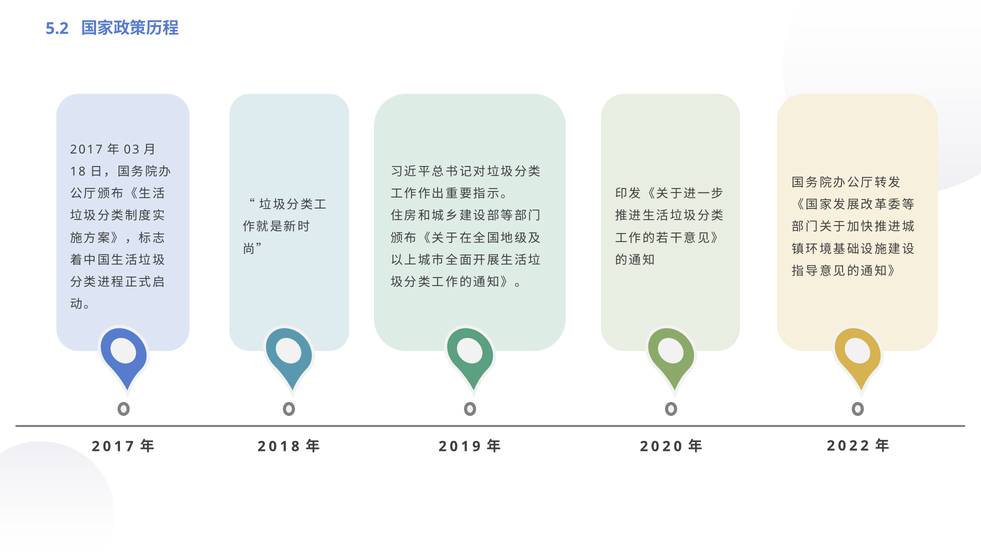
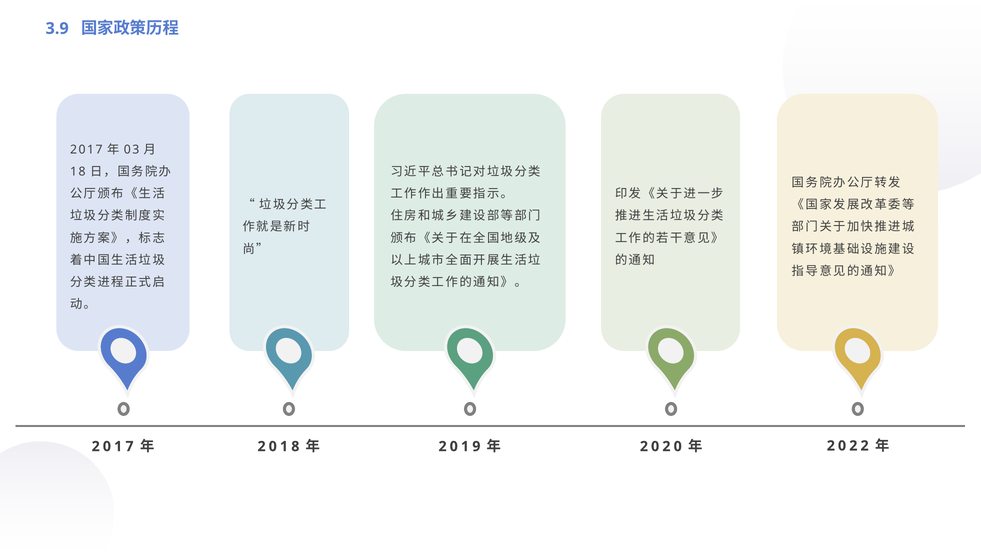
5.2: 5.2 -> 3.9
